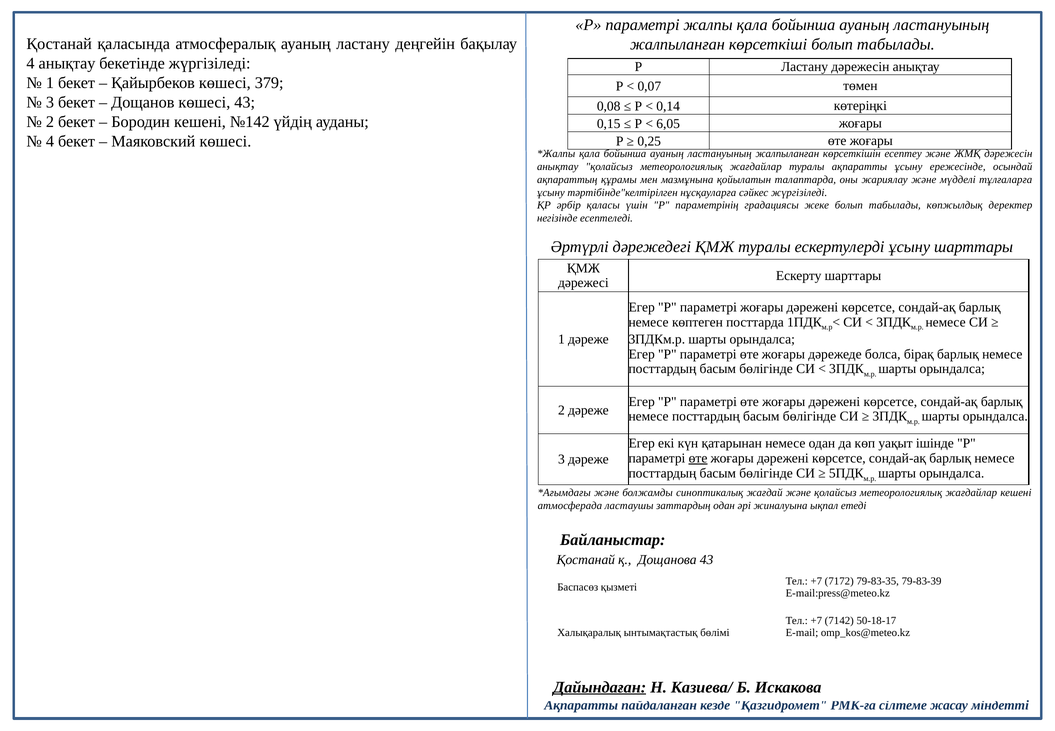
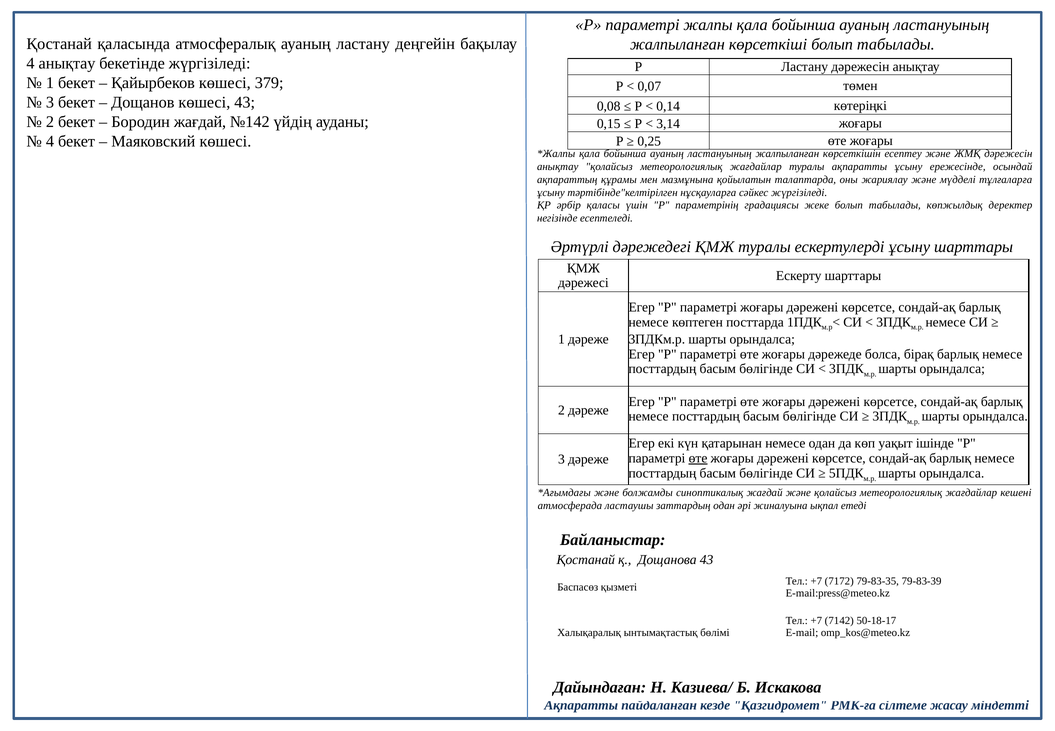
Бородин кешені: кешені -> жағдай
6,05: 6,05 -> 3,14
Дайындаған underline: present -> none
